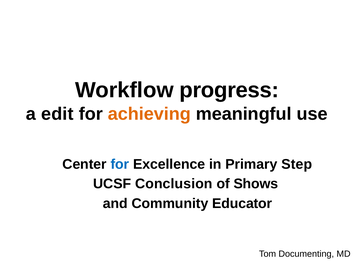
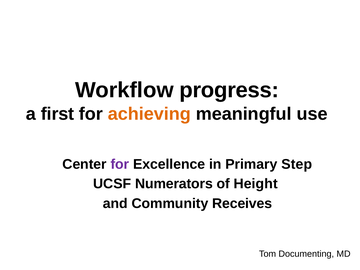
edit: edit -> first
for at (120, 164) colour: blue -> purple
Conclusion: Conclusion -> Numerators
Shows: Shows -> Height
Educator: Educator -> Receives
